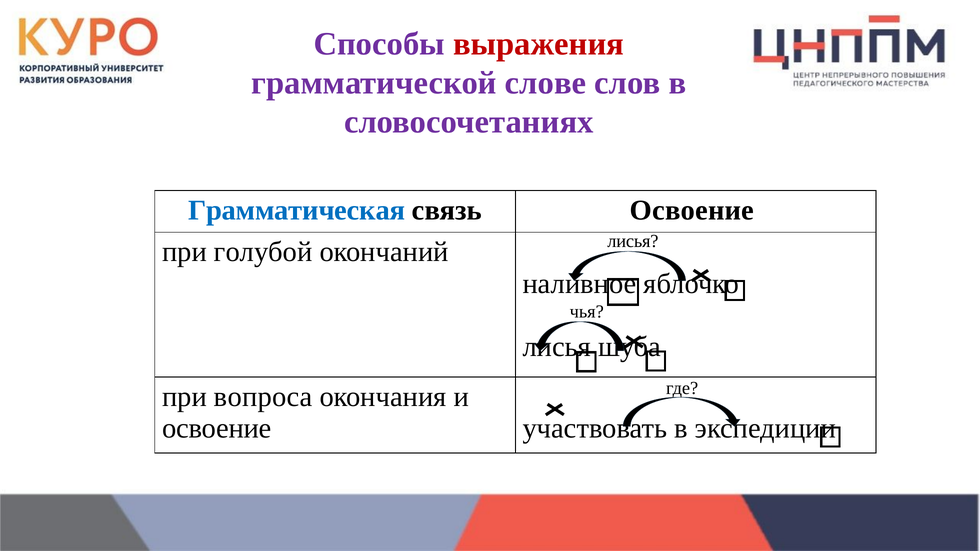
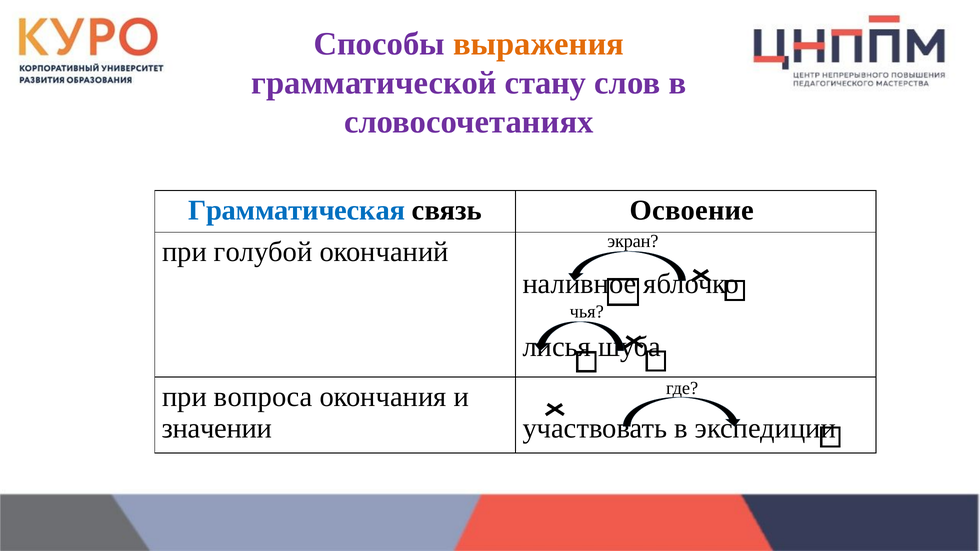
выражения colour: red -> orange
слове: слове -> стану
лисья at (633, 241): лисья -> экран
освоение at (217, 428): освоение -> значении
